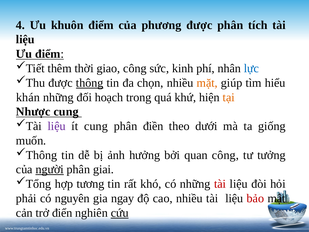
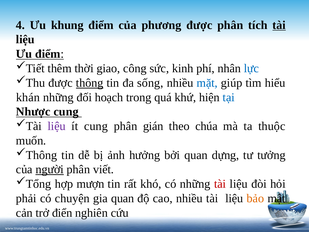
khuôn: khuôn -> khung
tài at (279, 25) underline: none -> present
chọn: chọn -> sống
mặt colour: orange -> blue
tại colour: orange -> blue
điền: điền -> gián
dưới: dưới -> chúa
giống: giống -> thuộc
quan công: công -> dựng
giai: giai -> viết
tương: tương -> mượn
nguyên: nguyên -> chuyện
gia ngay: ngay -> quan
bảo colour: red -> orange
cứu underline: present -> none
